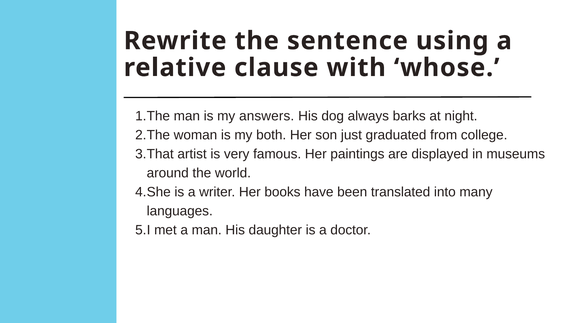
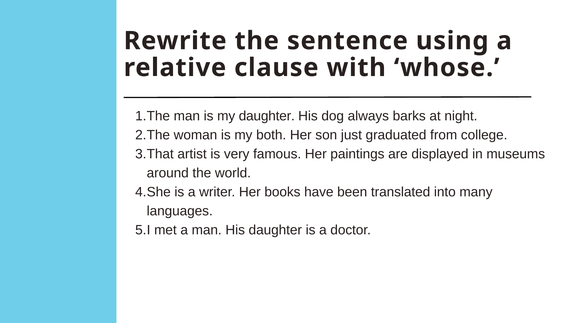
my answers: answers -> daughter
